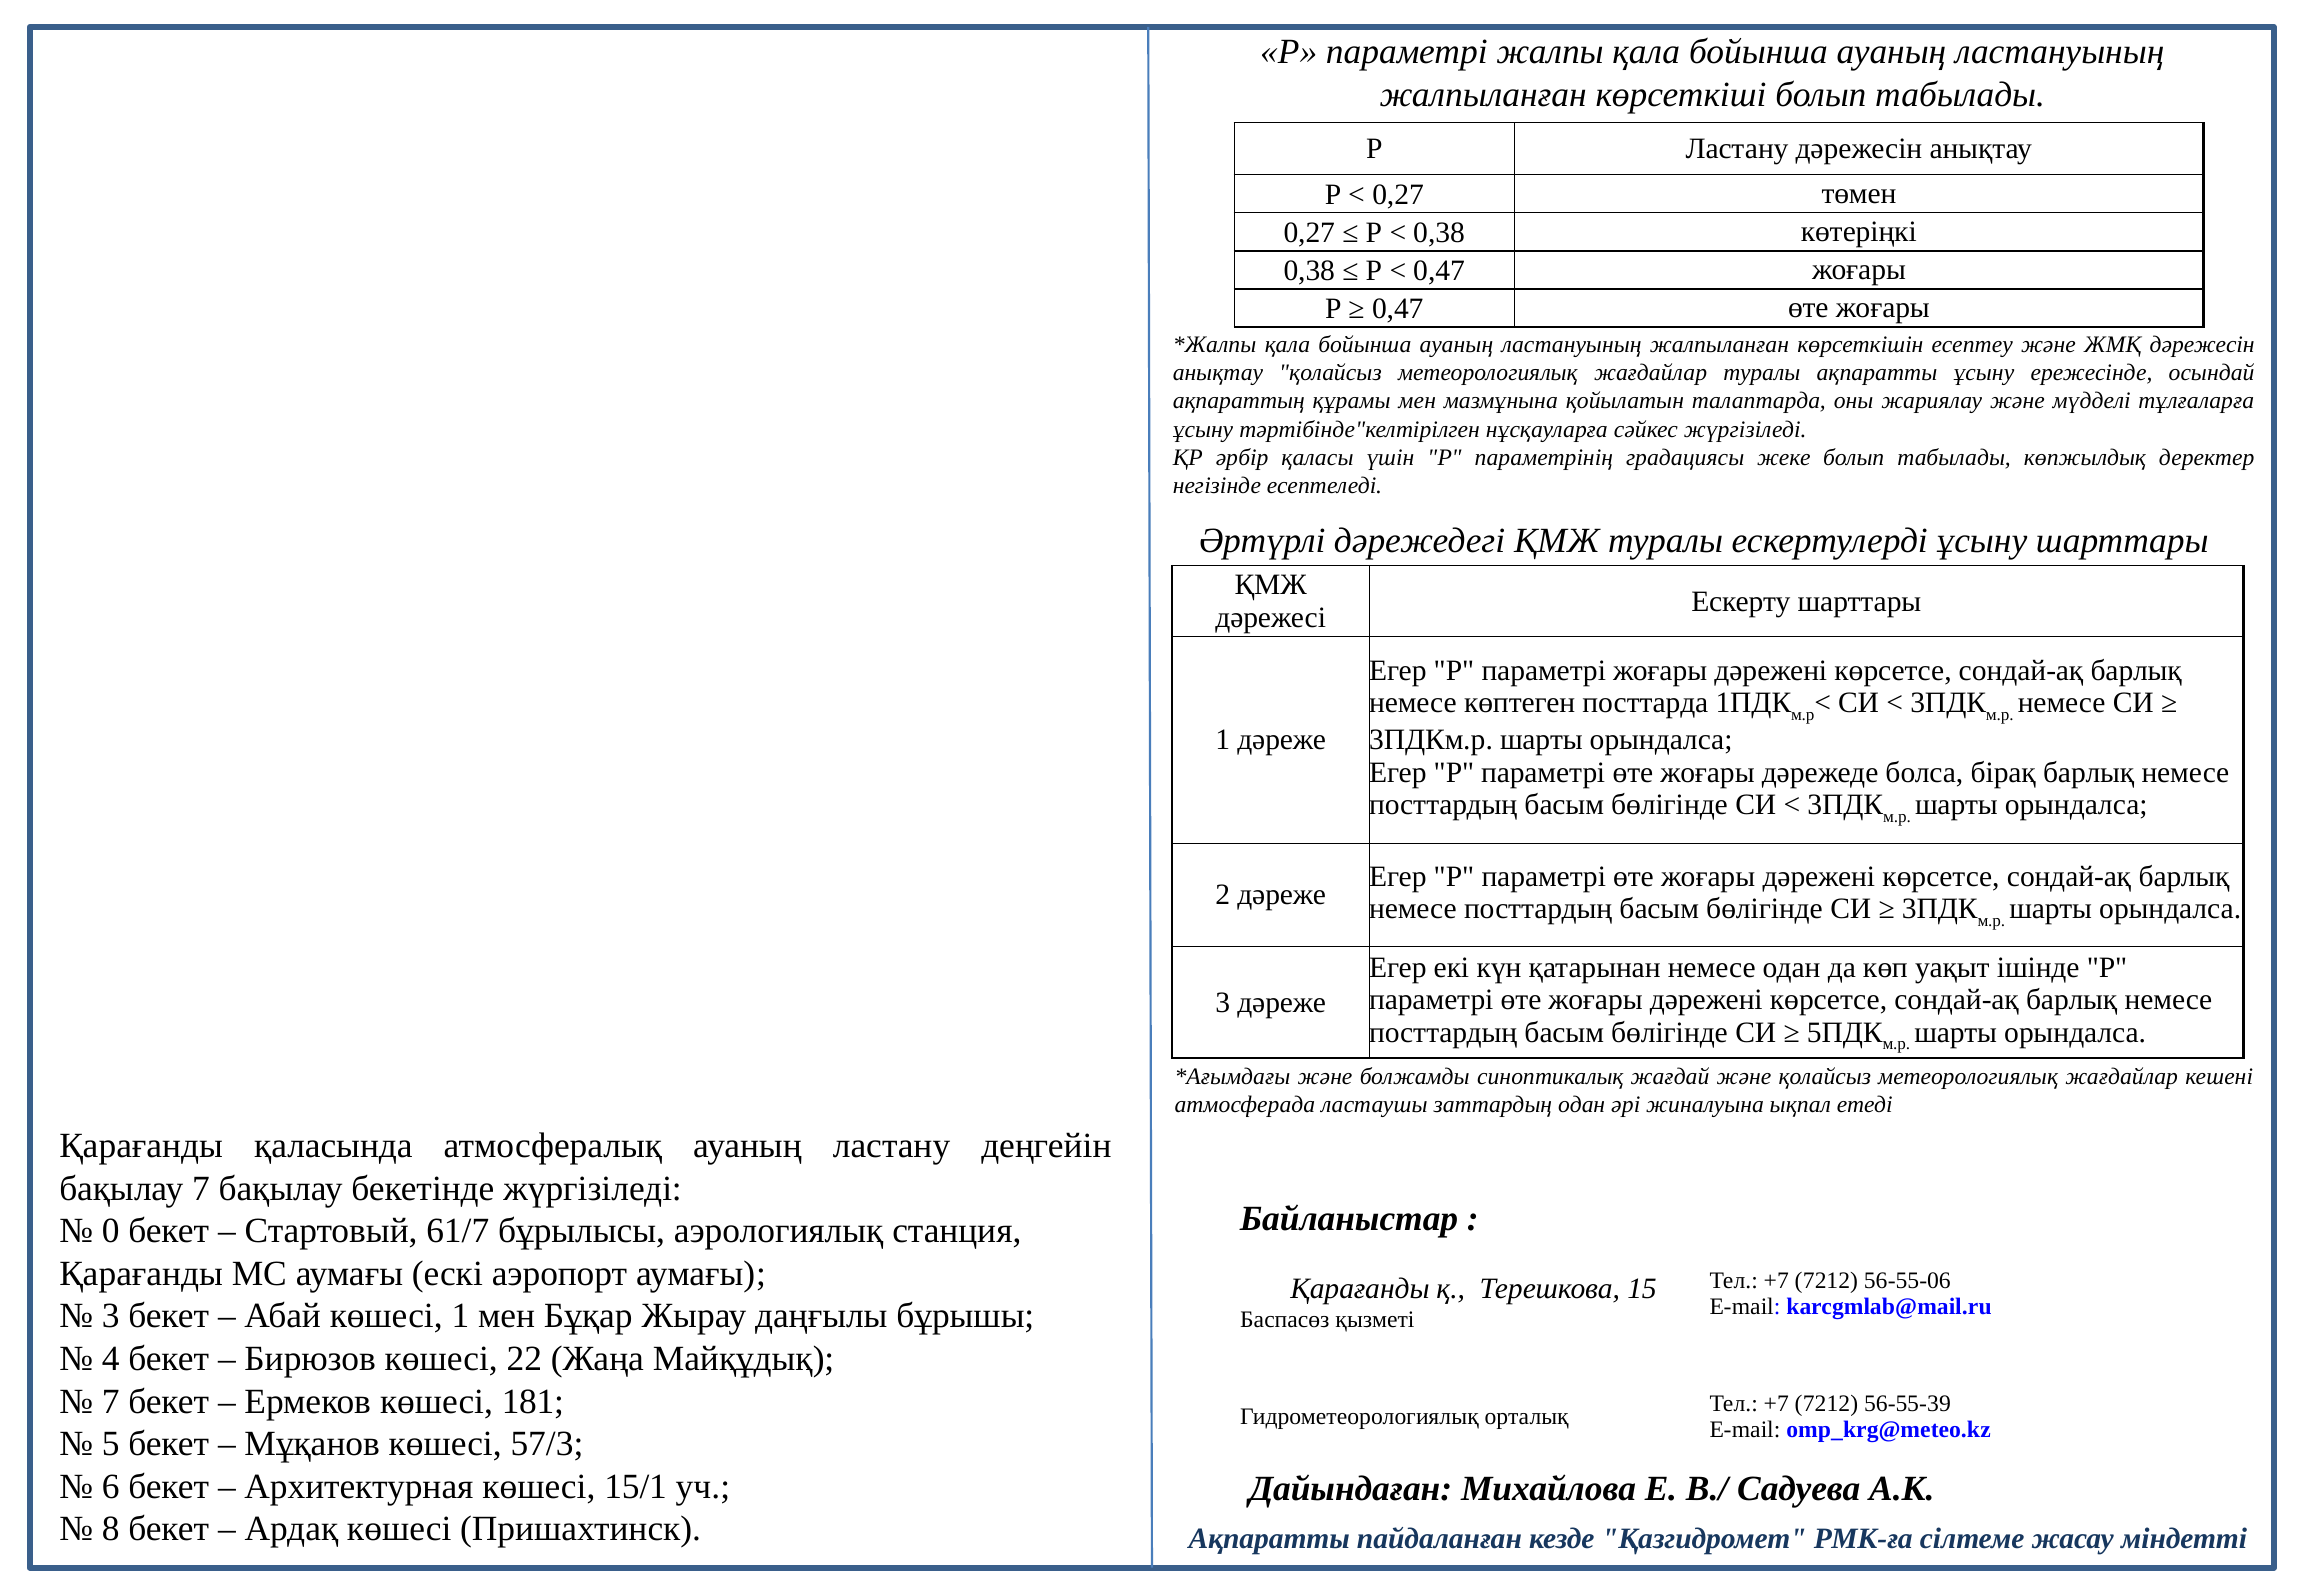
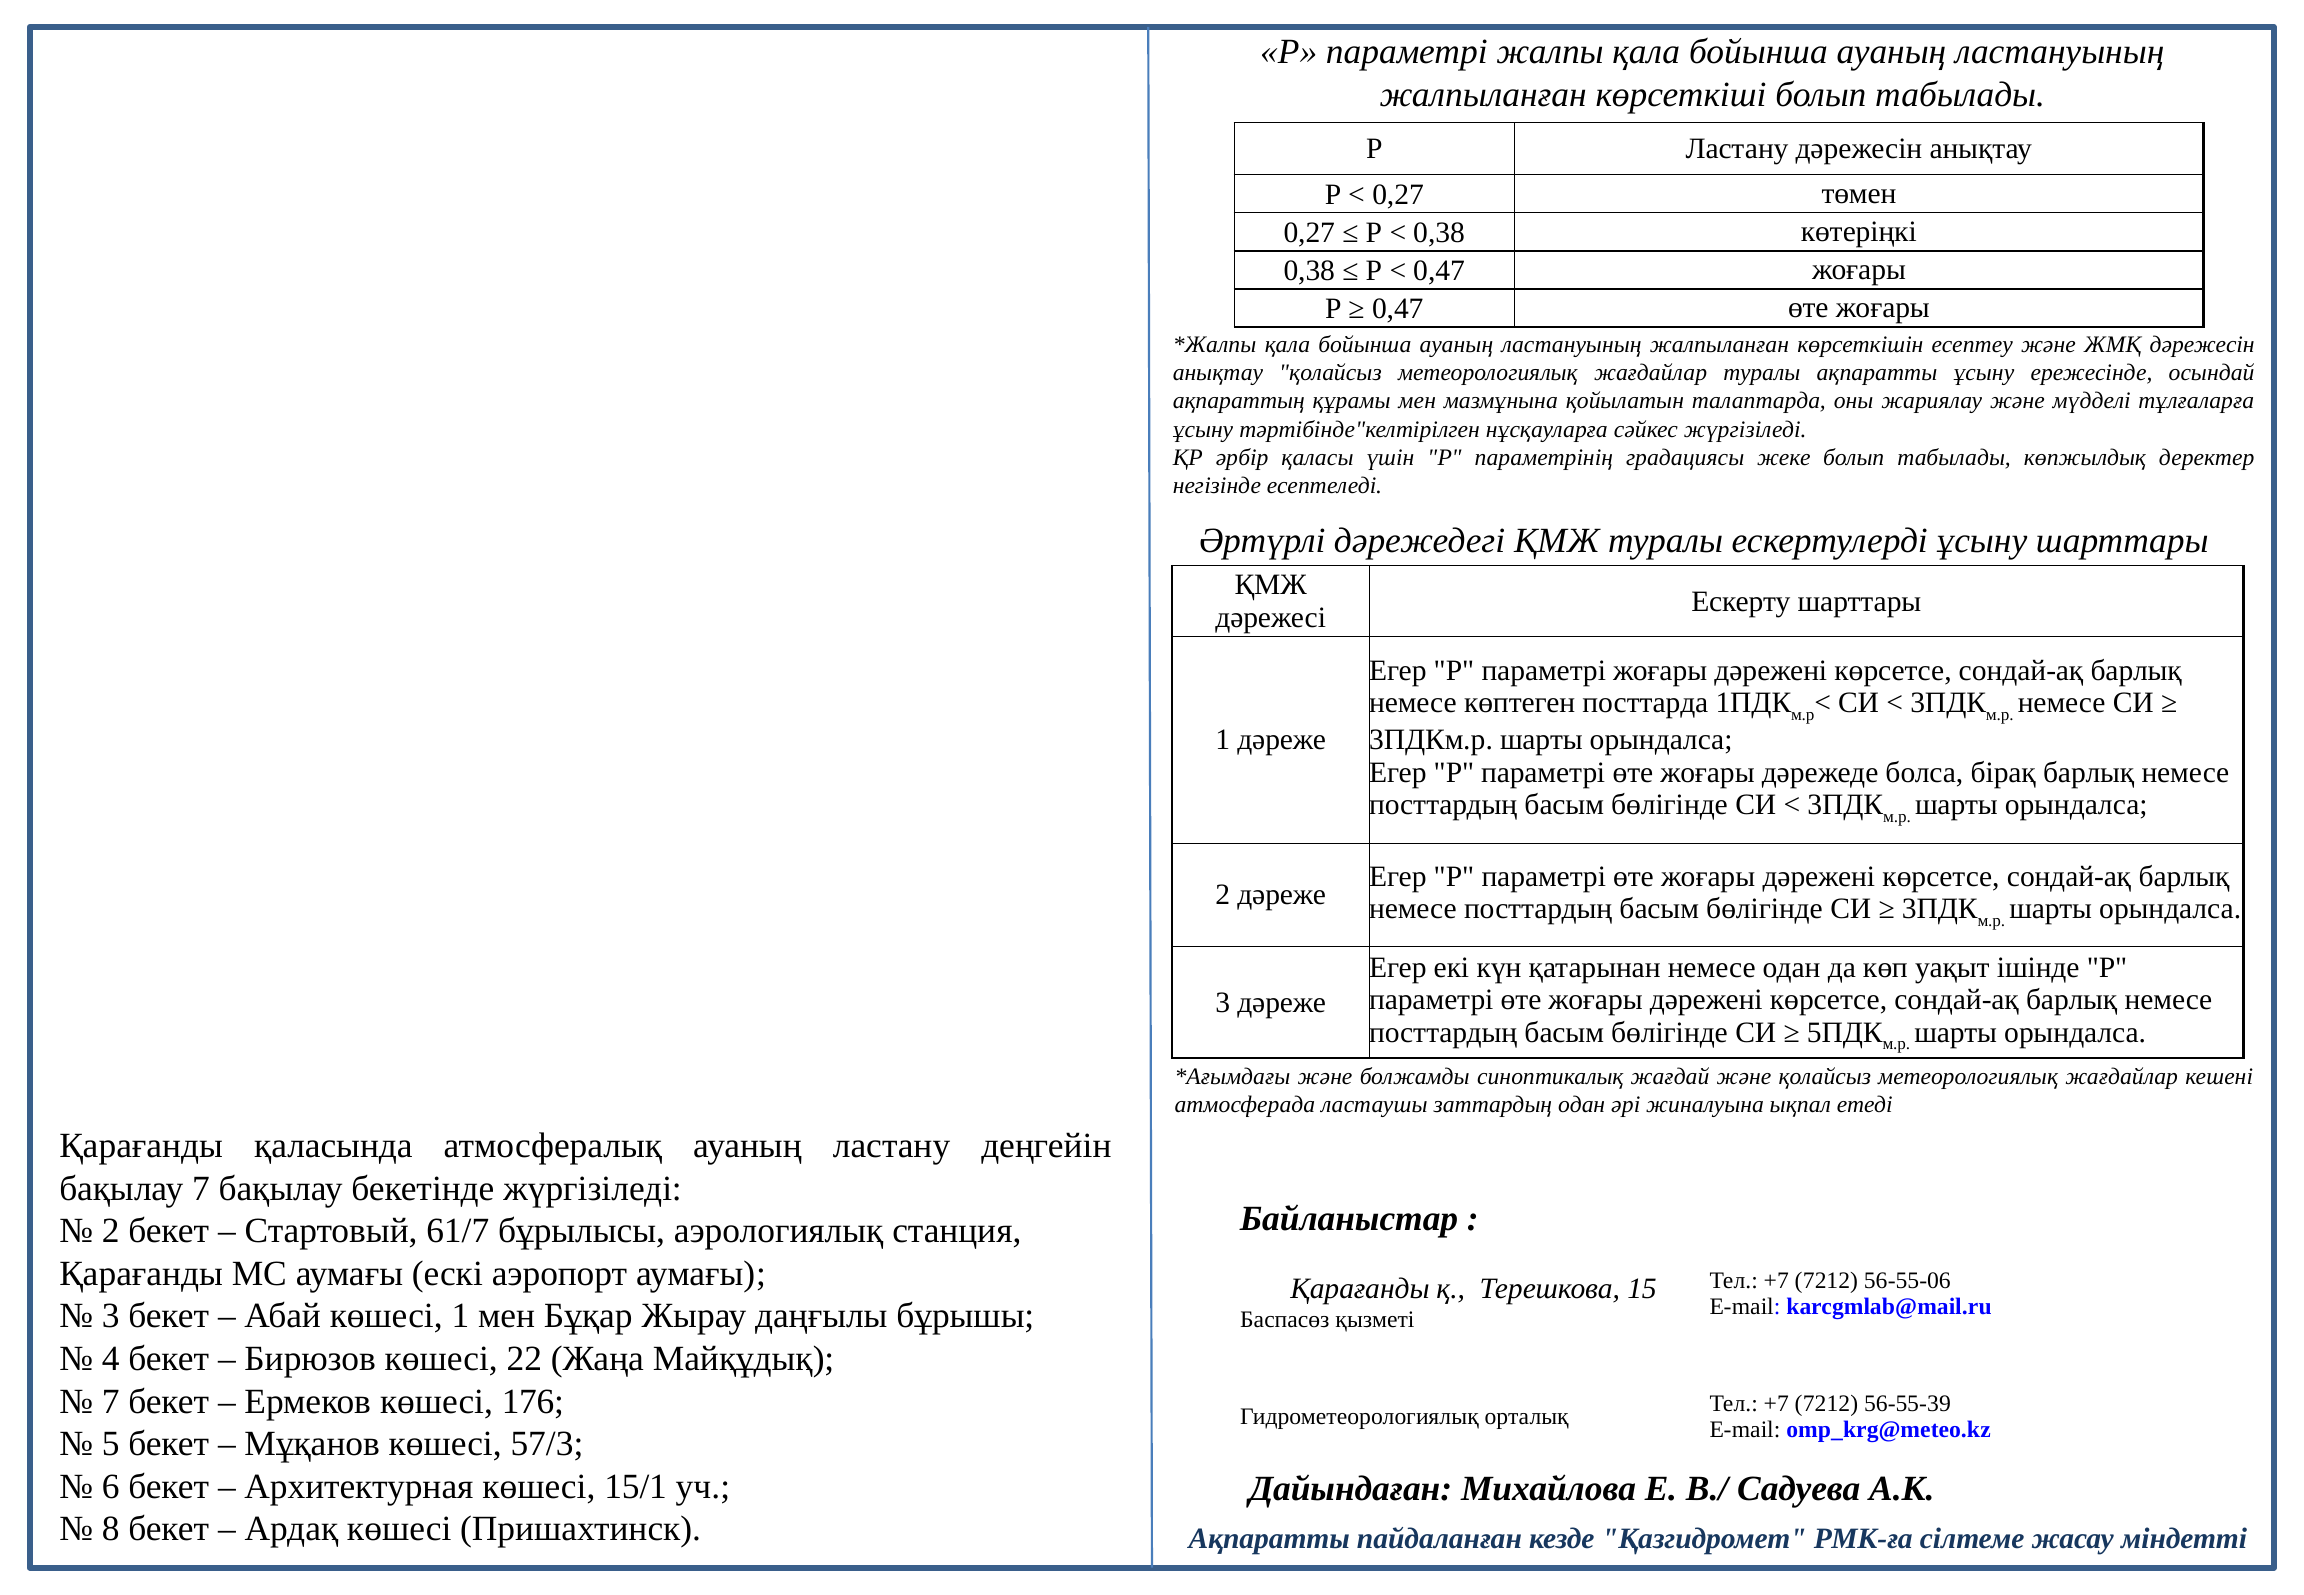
0 at (111, 1231): 0 -> 2
181: 181 -> 176
